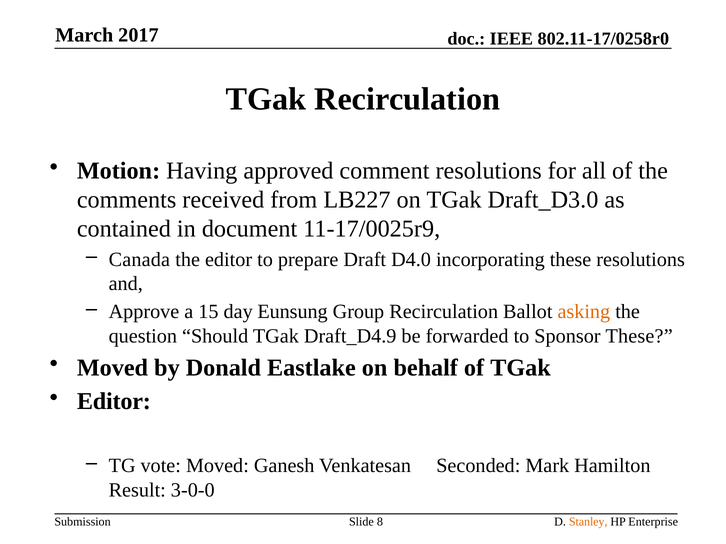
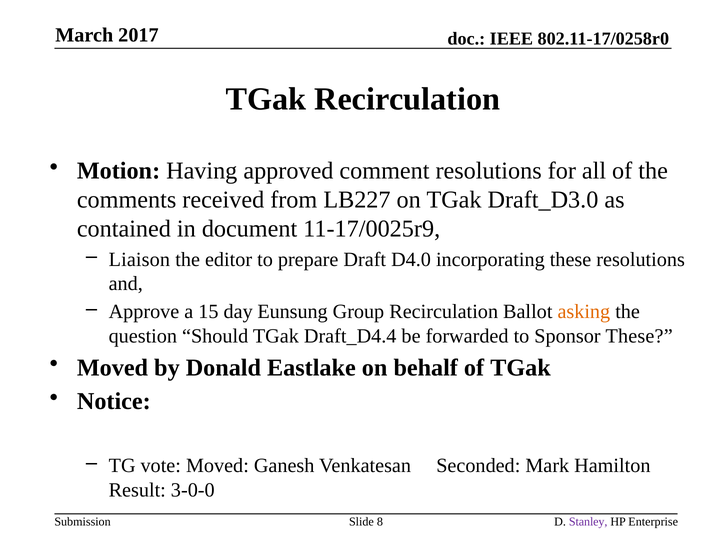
Canada: Canada -> Liaison
Draft_D4.9: Draft_D4.9 -> Draft_D4.4
Editor at (114, 402): Editor -> Notice
Stanley colour: orange -> purple
